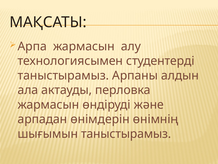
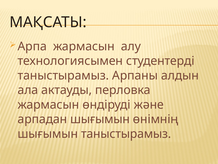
арпадан өнімдерін: өнімдерін -> шығымын
